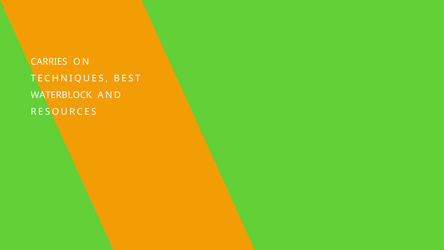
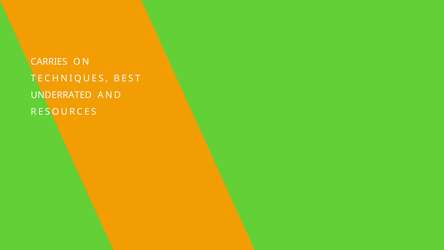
WATERBLOCK: WATERBLOCK -> UNDERRATED
